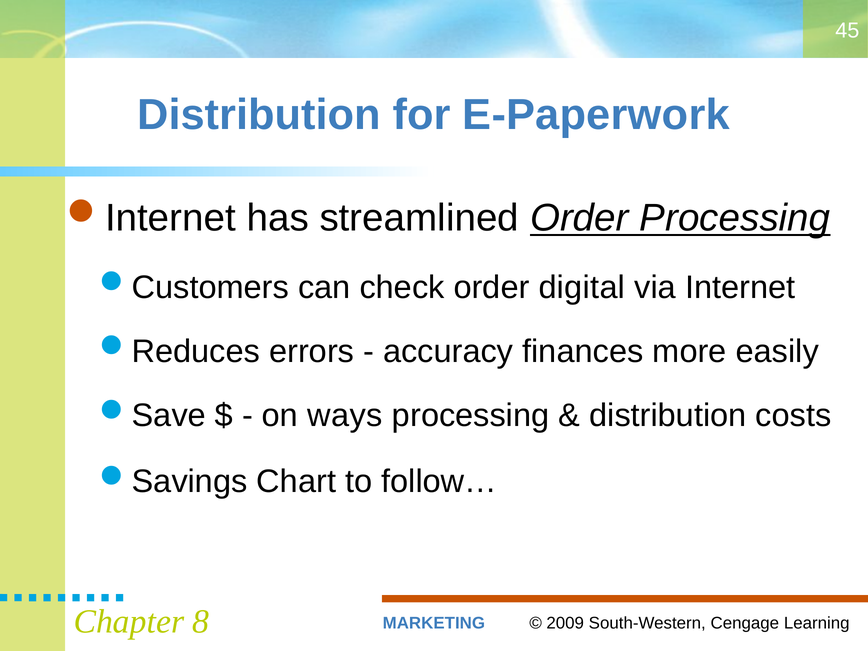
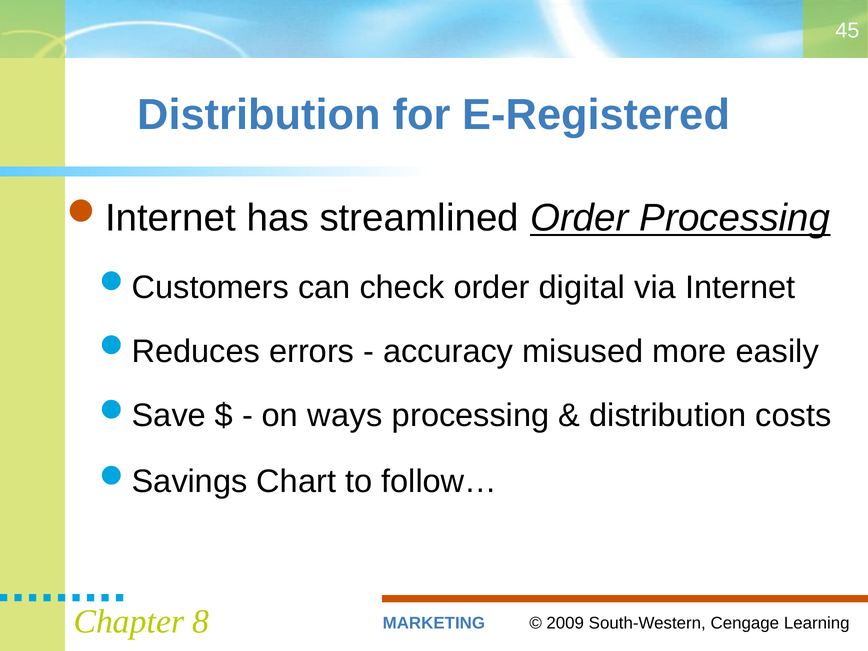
E-Paperwork: E-Paperwork -> E-Registered
finances: finances -> misused
